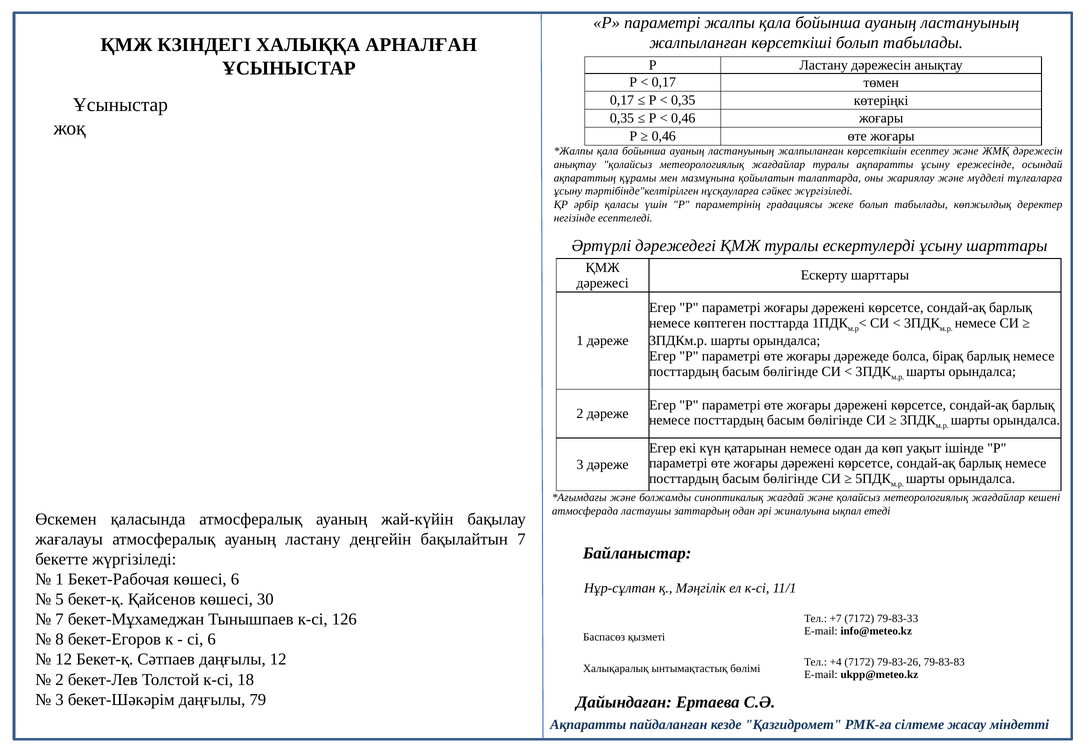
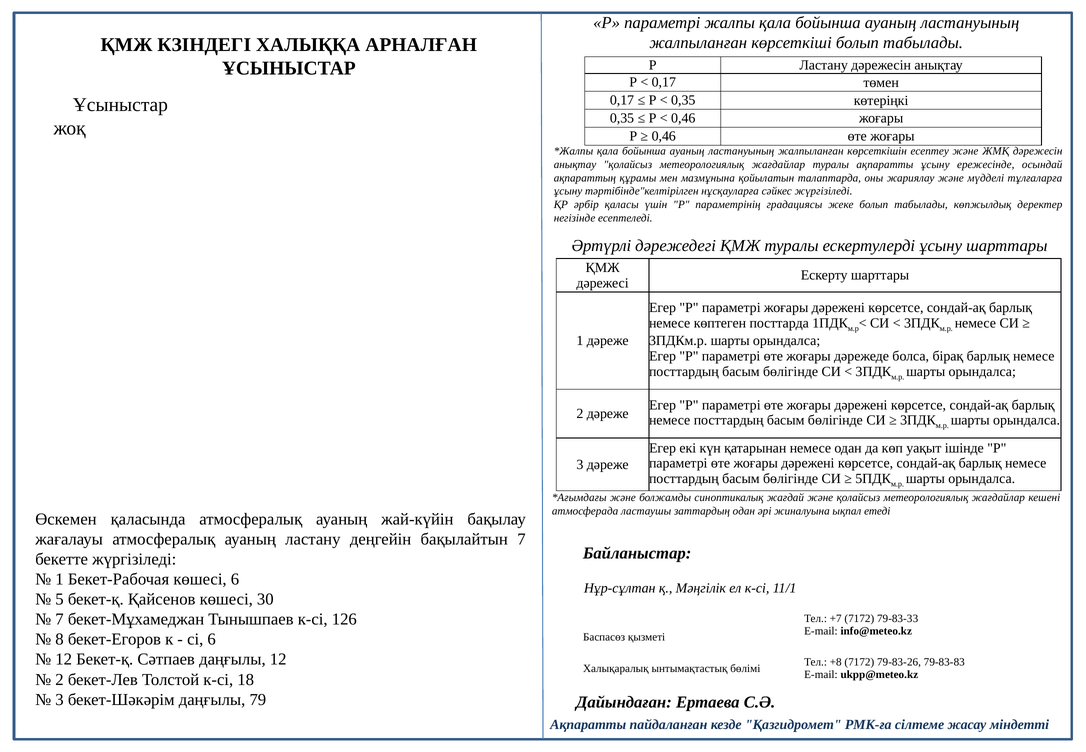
+4: +4 -> +8
